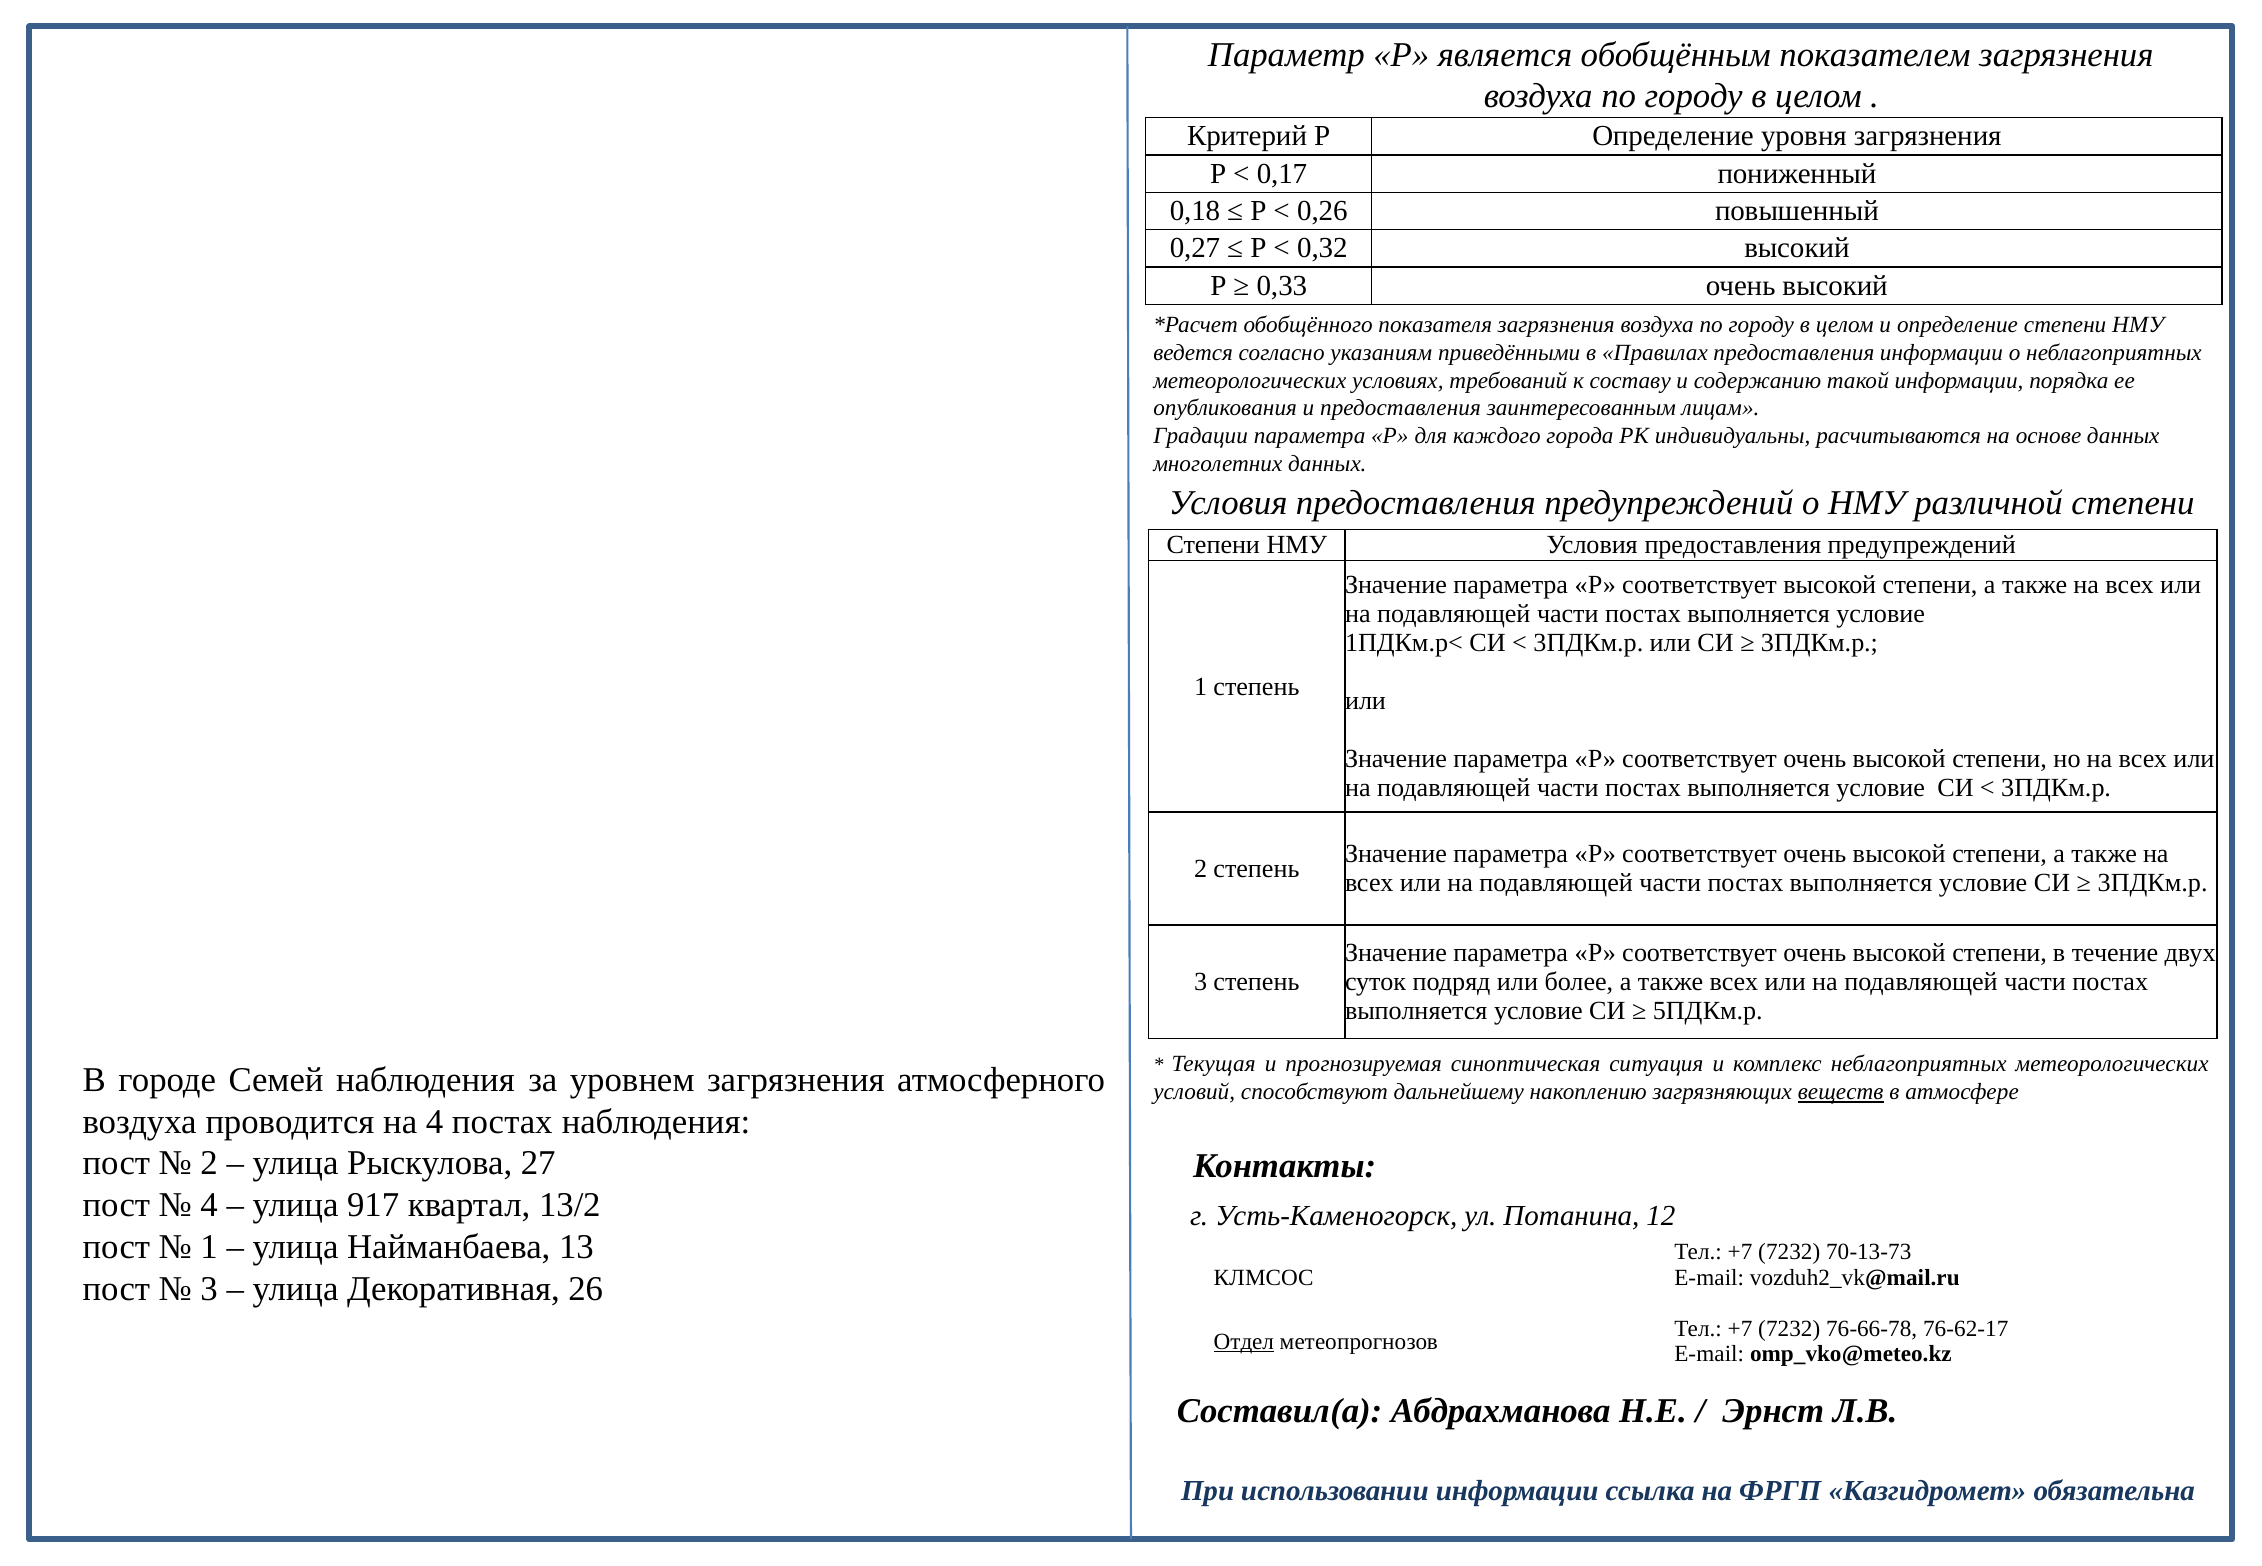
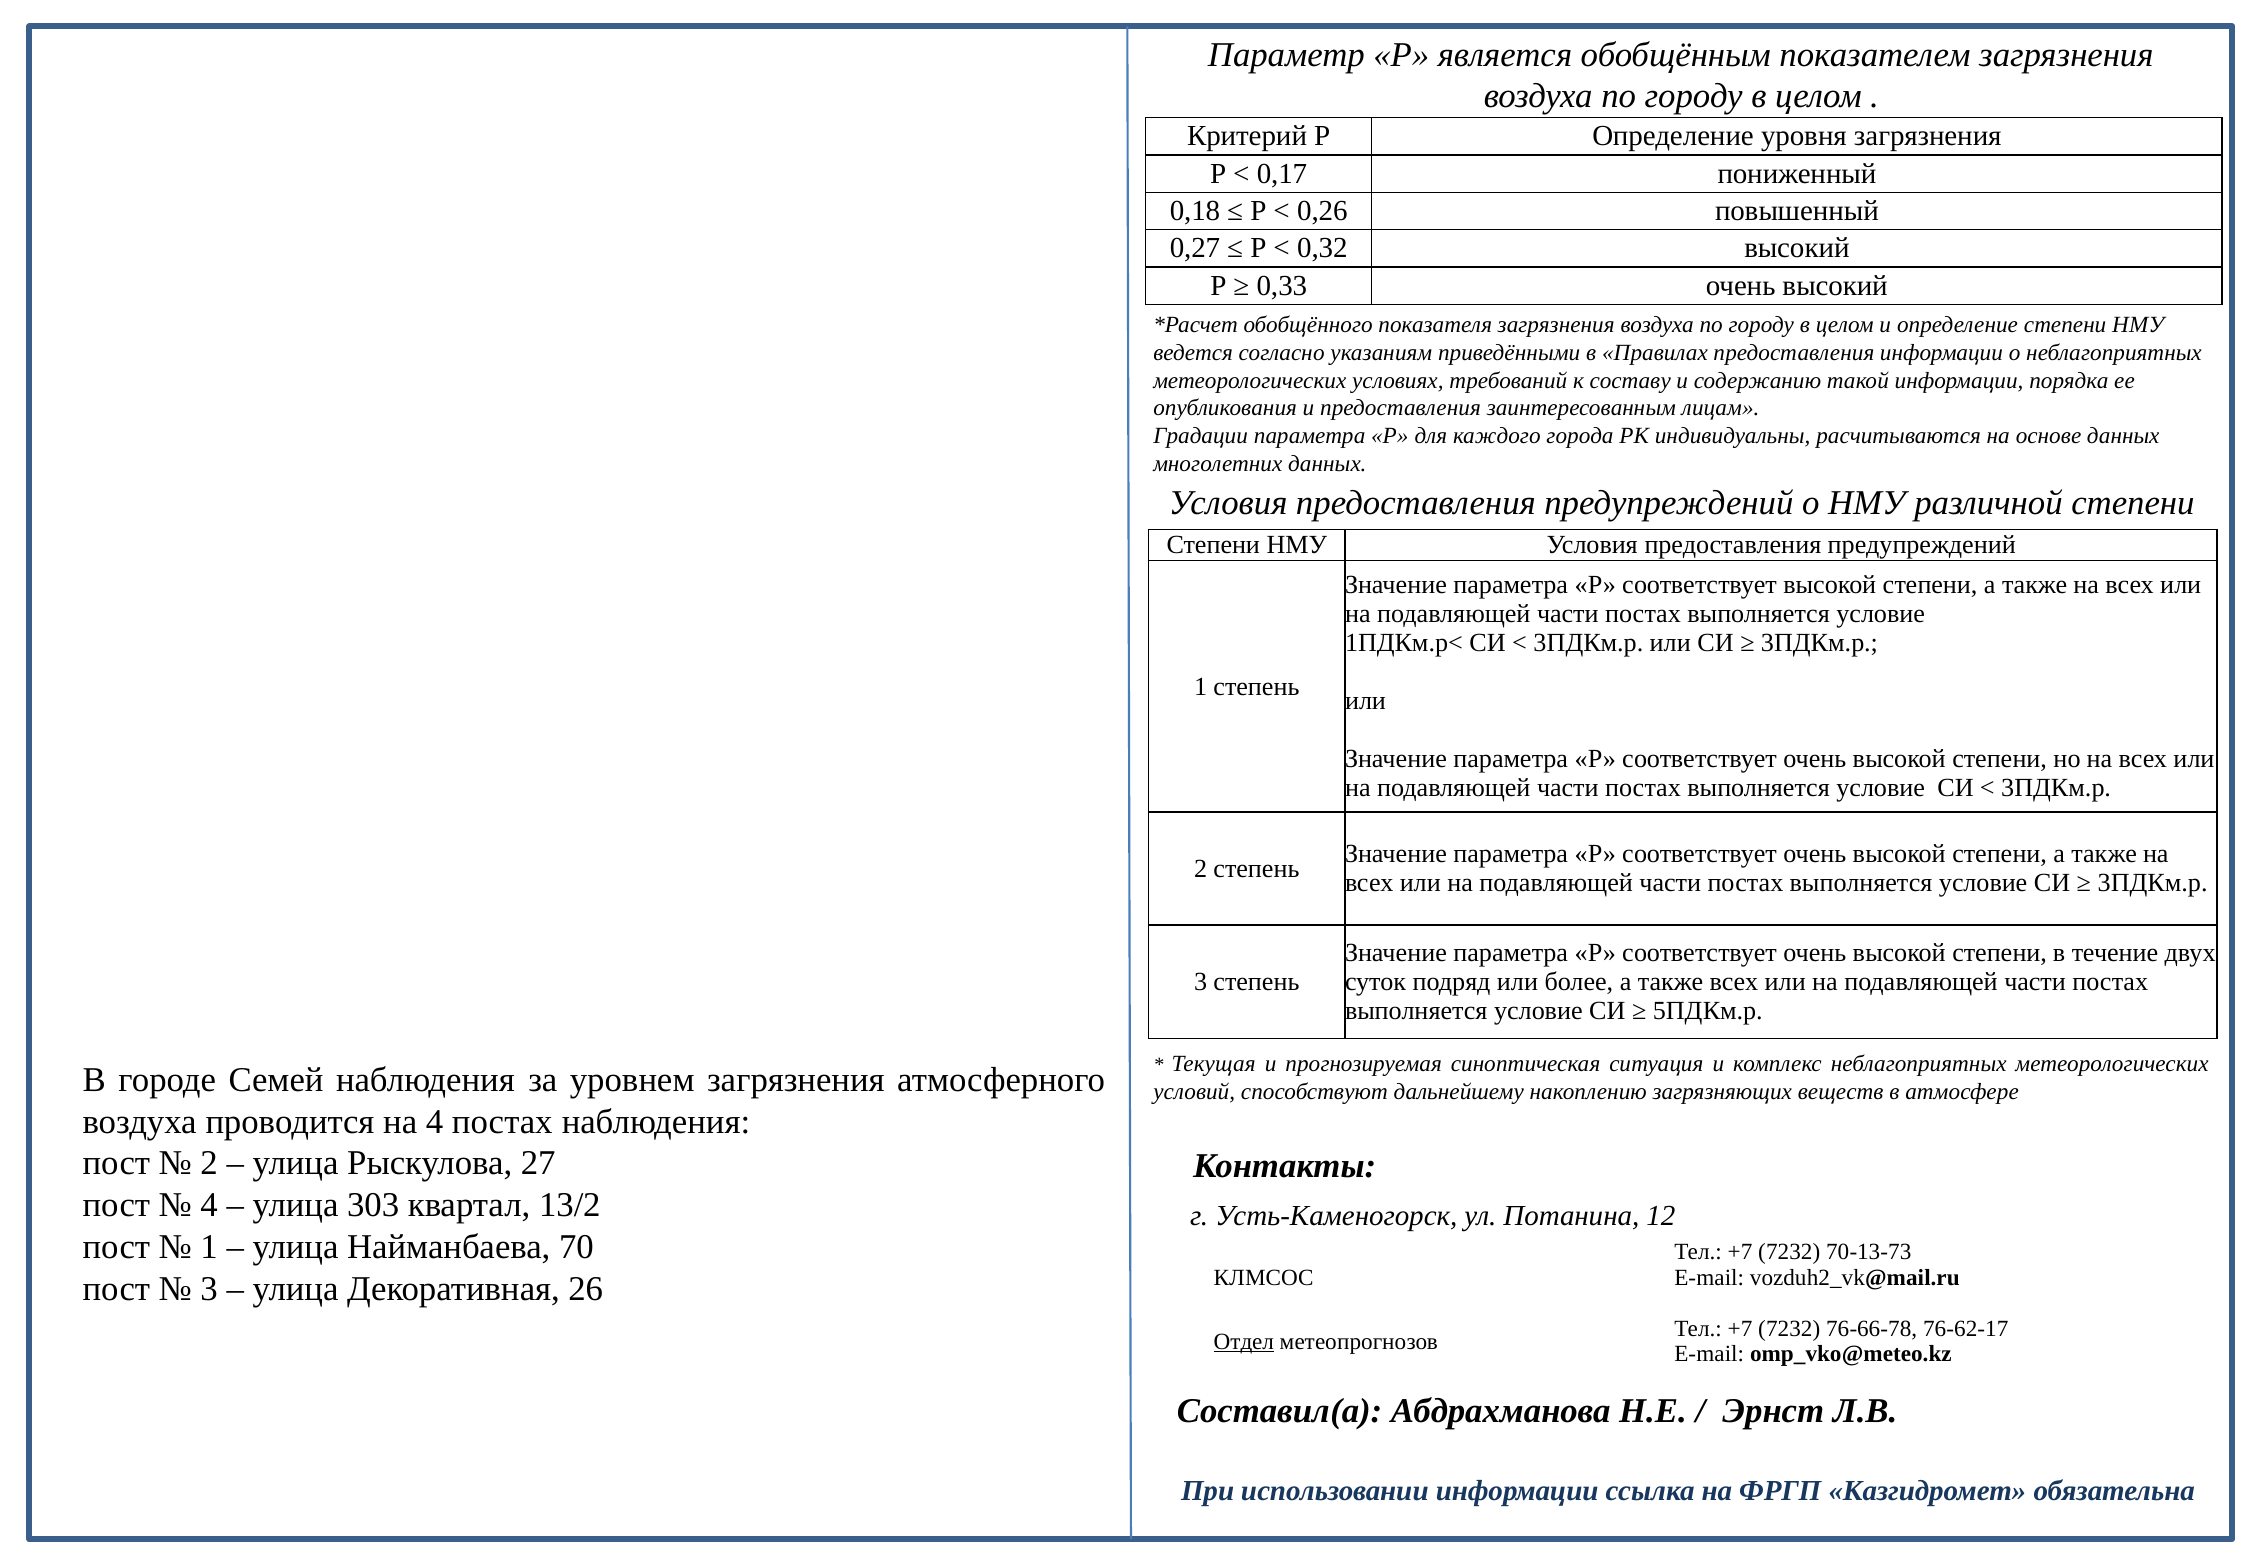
веществ underline: present -> none
917: 917 -> 303
13: 13 -> 70
